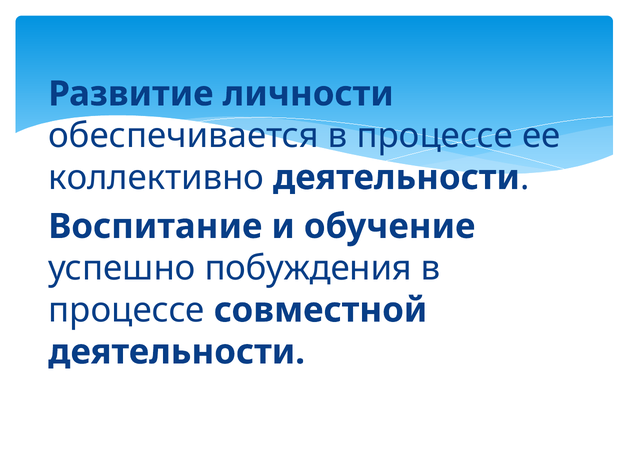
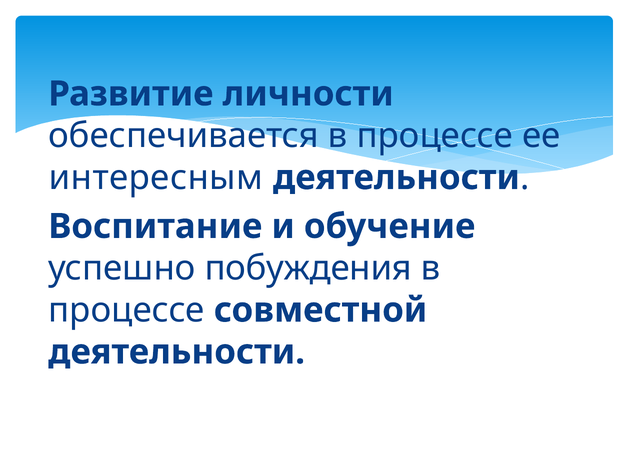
коллективно: коллективно -> интересным
